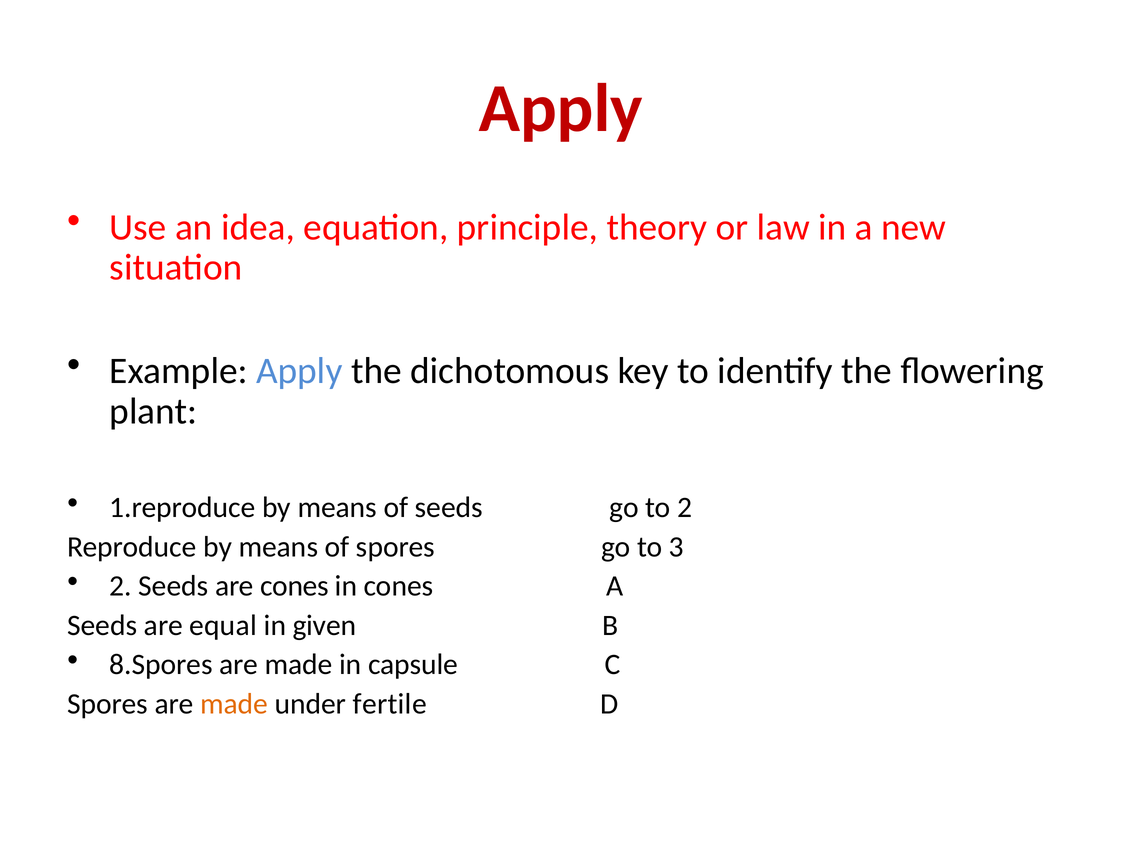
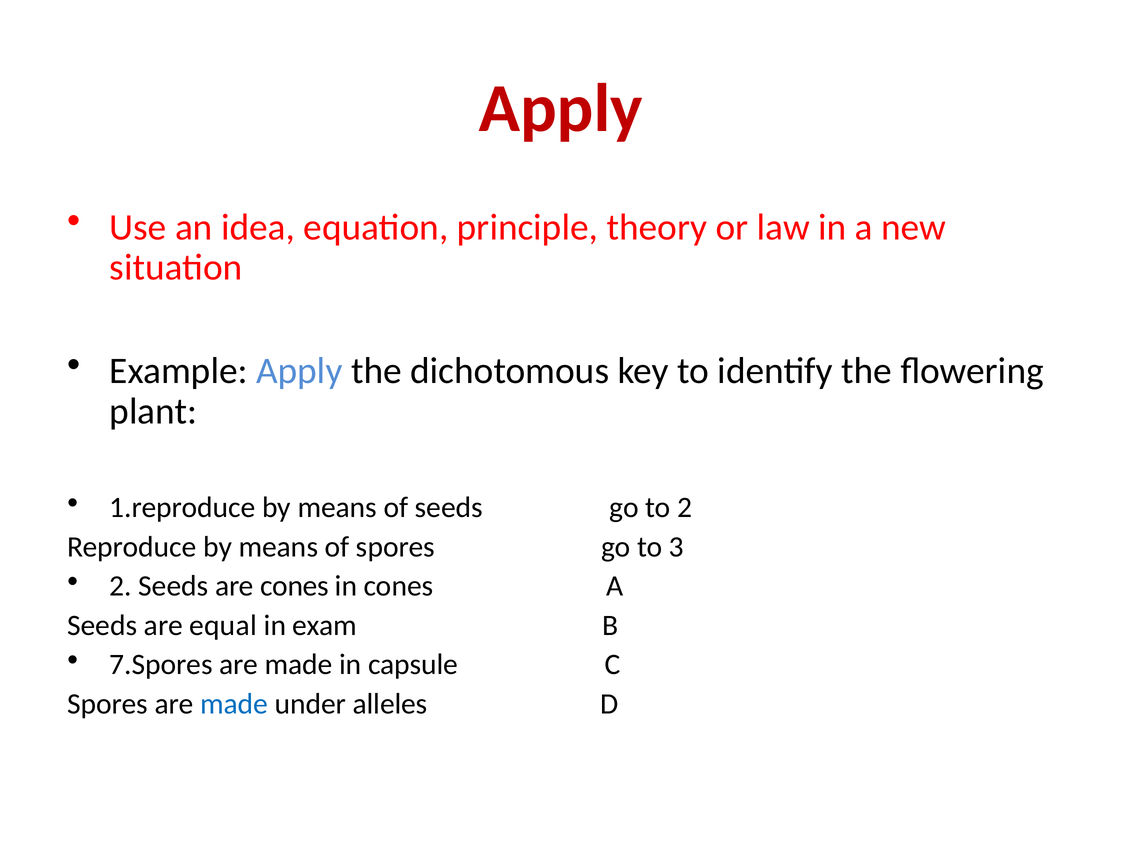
given: given -> exam
8.Spores: 8.Spores -> 7.Spores
made at (234, 703) colour: orange -> blue
fertile: fertile -> alleles
